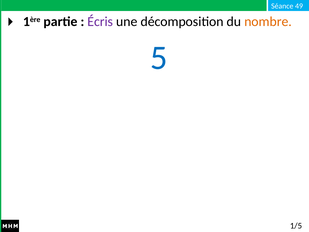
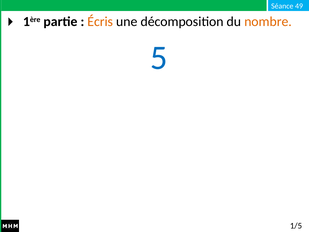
Écris colour: purple -> orange
